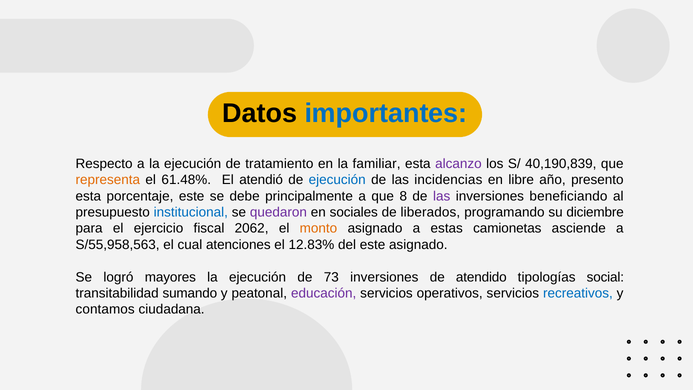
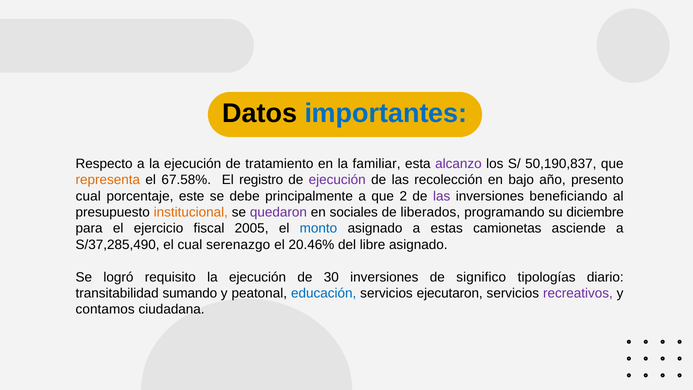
40,190,839: 40,190,839 -> 50,190,837
61.48%: 61.48% -> 67.58%
atendió: atendió -> registro
ejecución at (337, 180) colour: blue -> purple
incidencias: incidencias -> recolección
libre: libre -> bajo
esta at (88, 196): esta -> cual
8: 8 -> 2
institucional colour: blue -> orange
2062: 2062 -> 2005
monto colour: orange -> blue
S/55,958,563: S/55,958,563 -> S/37,285,490
atenciones: atenciones -> serenazgo
12.83%: 12.83% -> 20.46%
del este: este -> libre
mayores: mayores -> requisito
73: 73 -> 30
atendido: atendido -> significo
social: social -> diario
educación colour: purple -> blue
operativos: operativos -> ejecutaron
recreativos colour: blue -> purple
